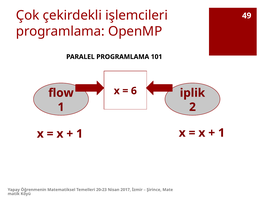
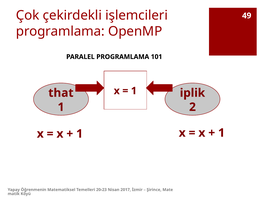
6 at (134, 91): 6 -> 1
flow: flow -> that
